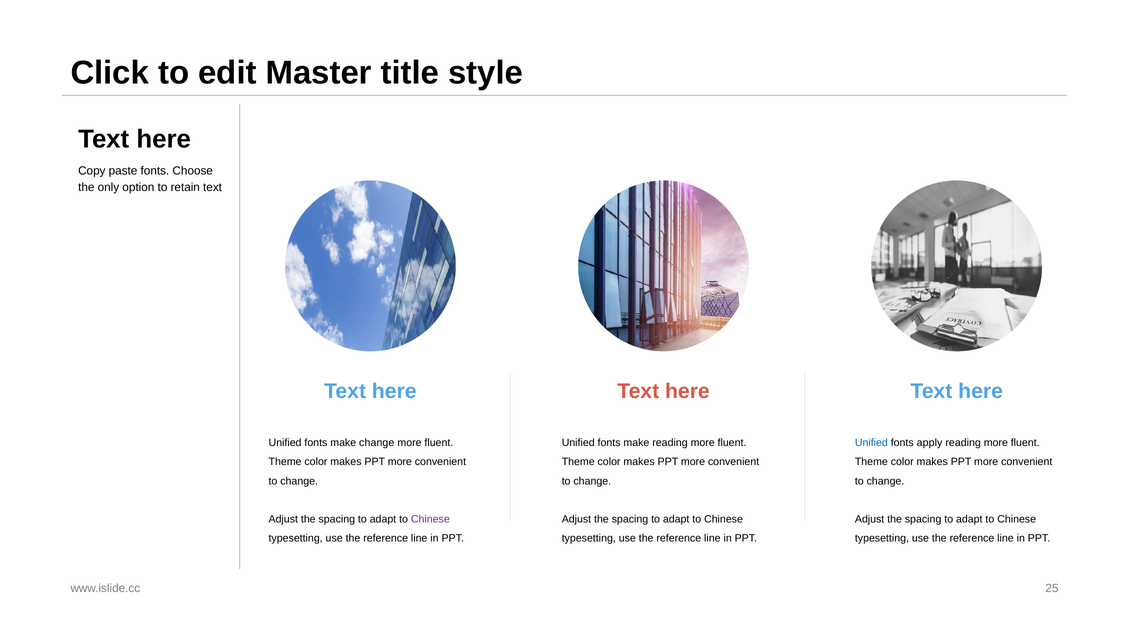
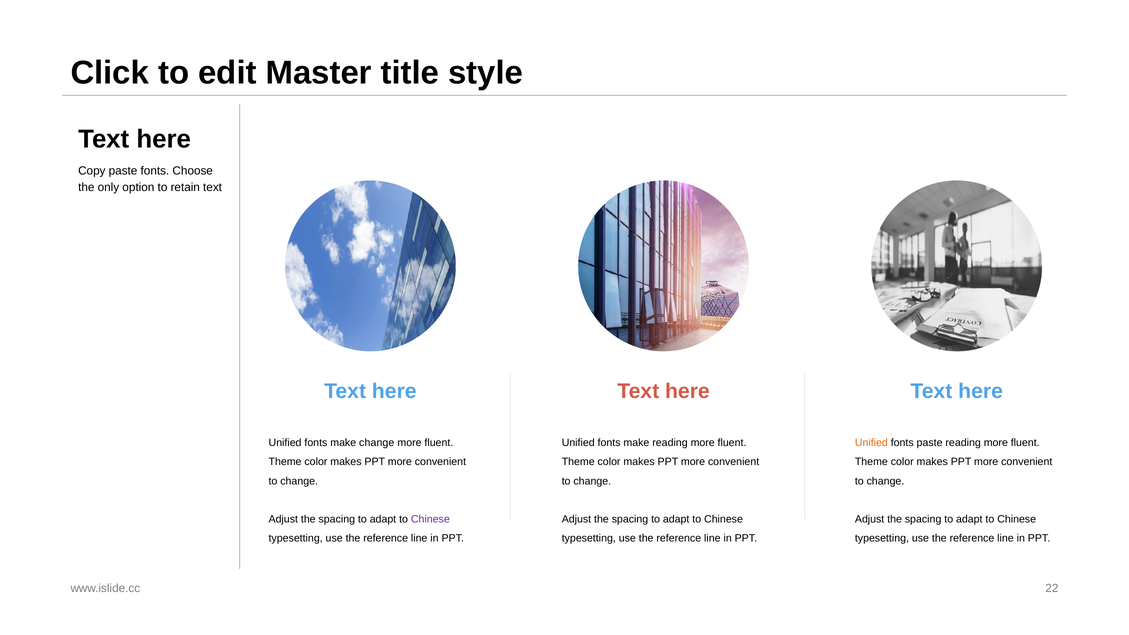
Unified at (871, 443) colour: blue -> orange
fonts apply: apply -> paste
25: 25 -> 22
